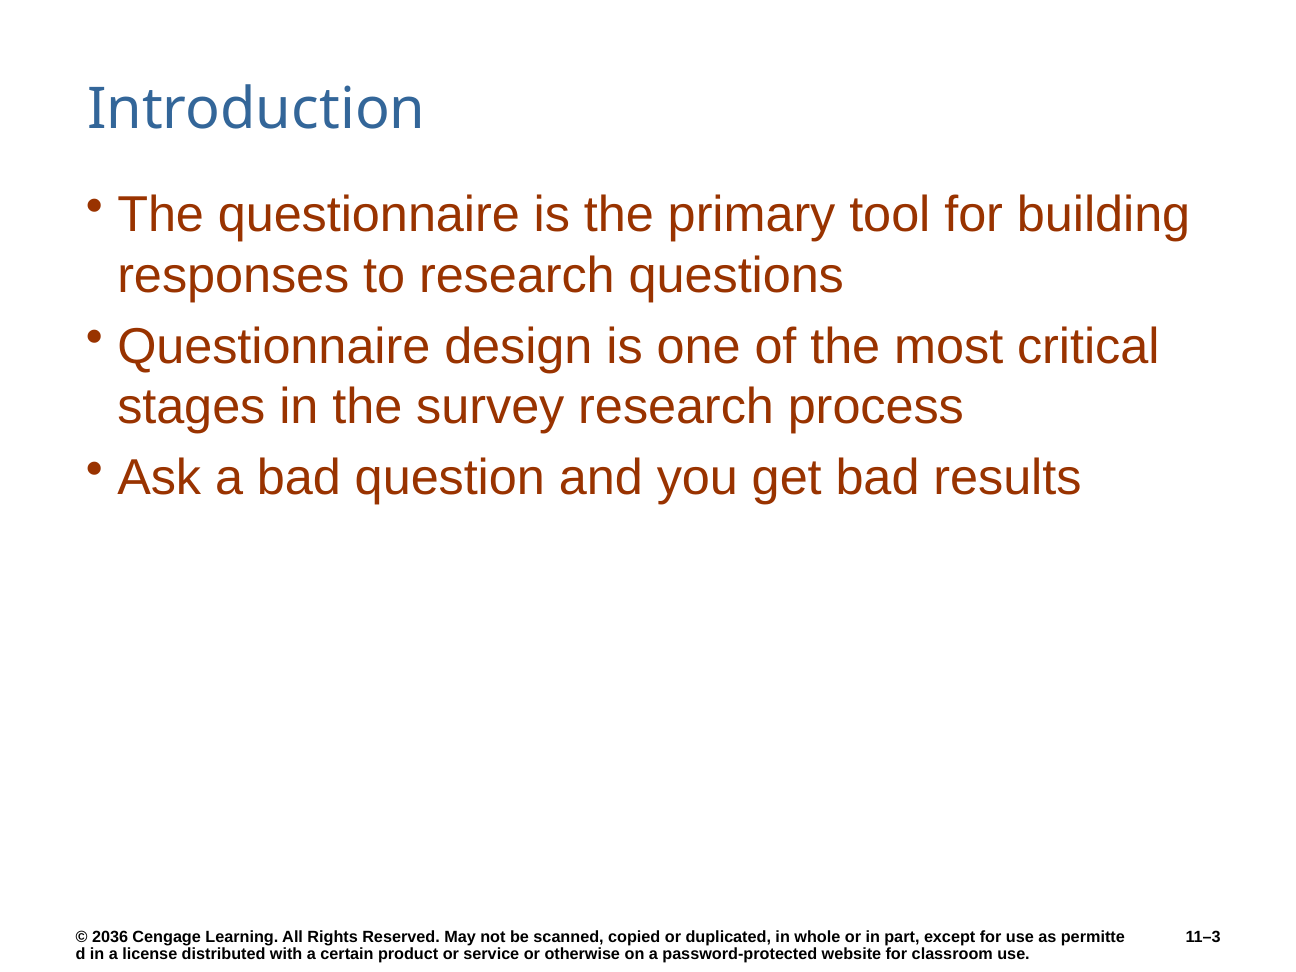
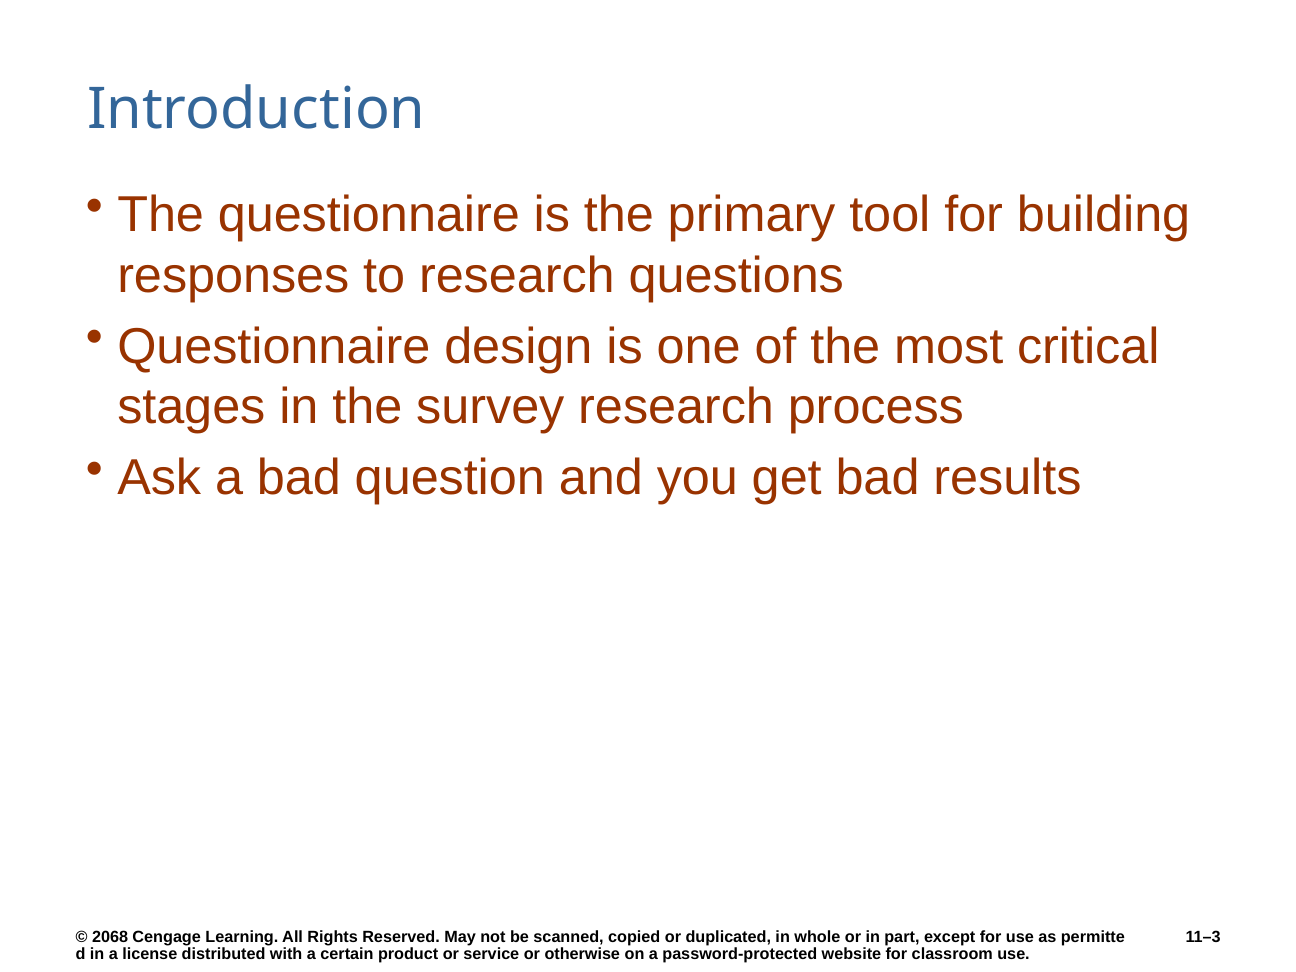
2036: 2036 -> 2068
